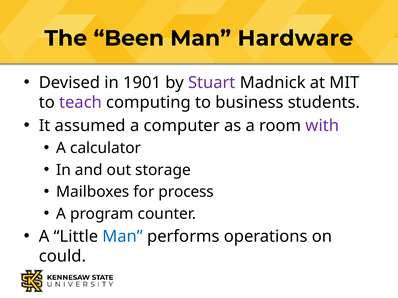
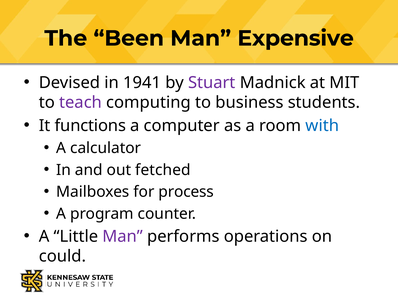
Hardware: Hardware -> Expensive
1901: 1901 -> 1941
assumed: assumed -> functions
with colour: purple -> blue
storage: storage -> fetched
Man at (123, 237) colour: blue -> purple
